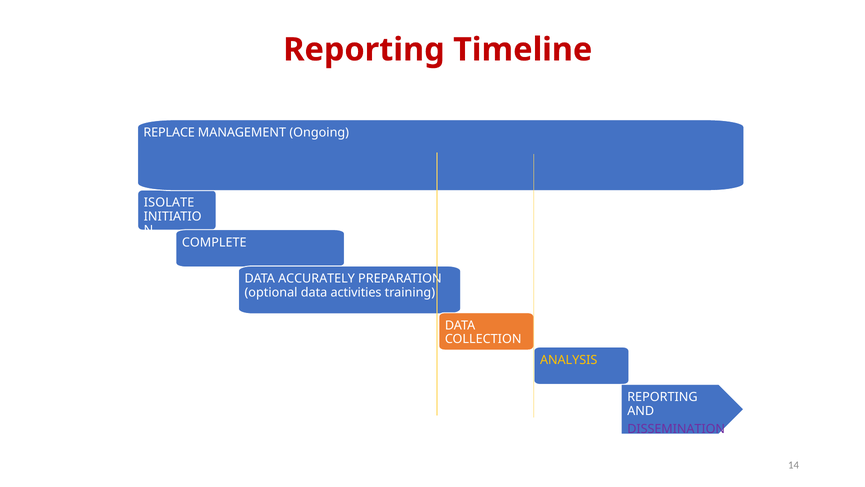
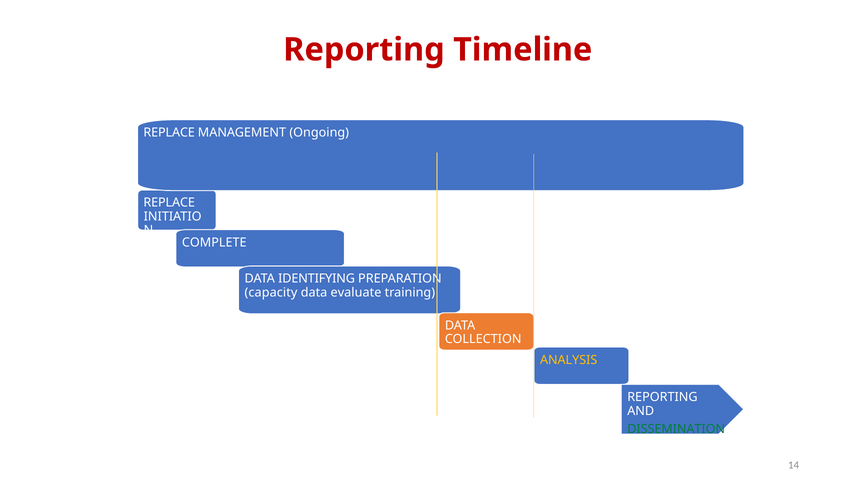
ISOLATE at (169, 203): ISOLATE -> REPLACE
ACCURATELY: ACCURATELY -> IDENTIFYING
optional: optional -> capacity
activities: activities -> evaluate
DISSEMINATION colour: purple -> green
